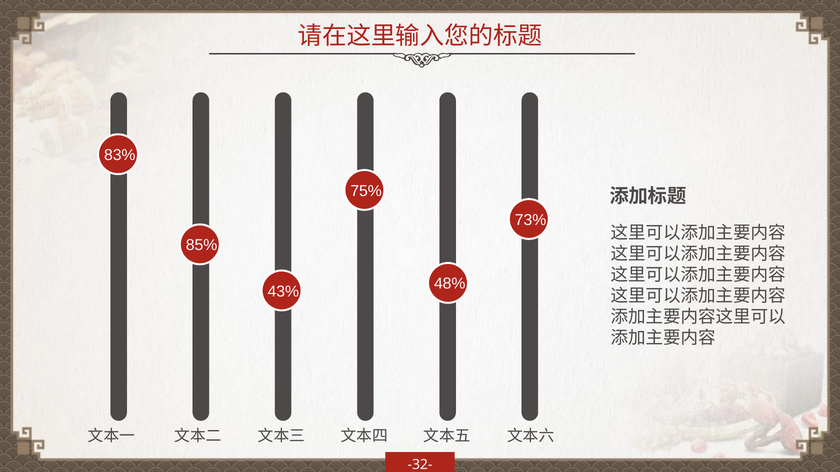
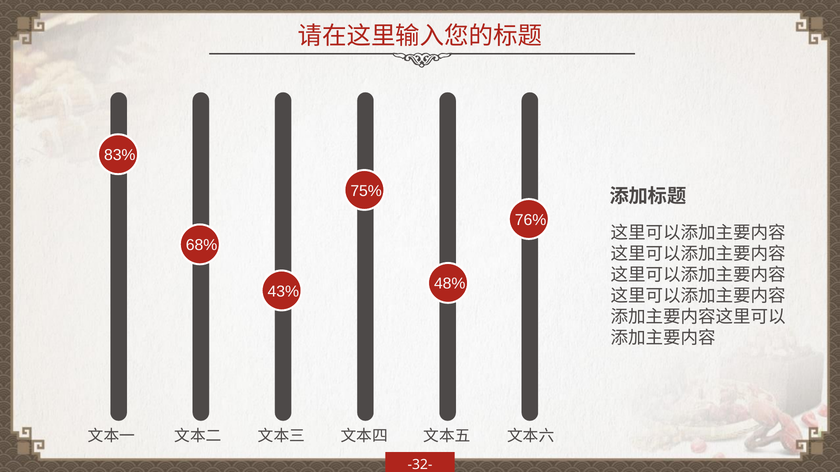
73%: 73% -> 76%
85%: 85% -> 68%
